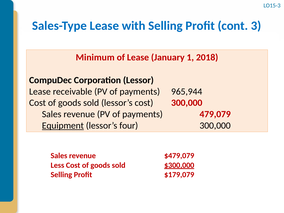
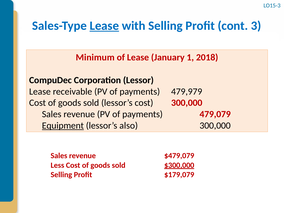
Lease at (104, 26) underline: none -> present
965,944: 965,944 -> 479,979
four: four -> also
